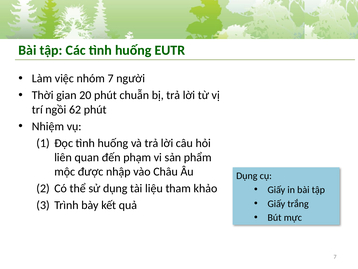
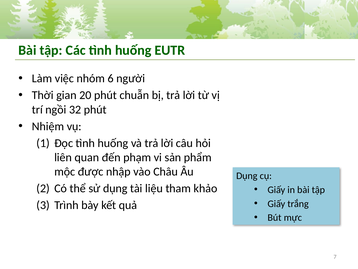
nhóm 7: 7 -> 6
62: 62 -> 32
